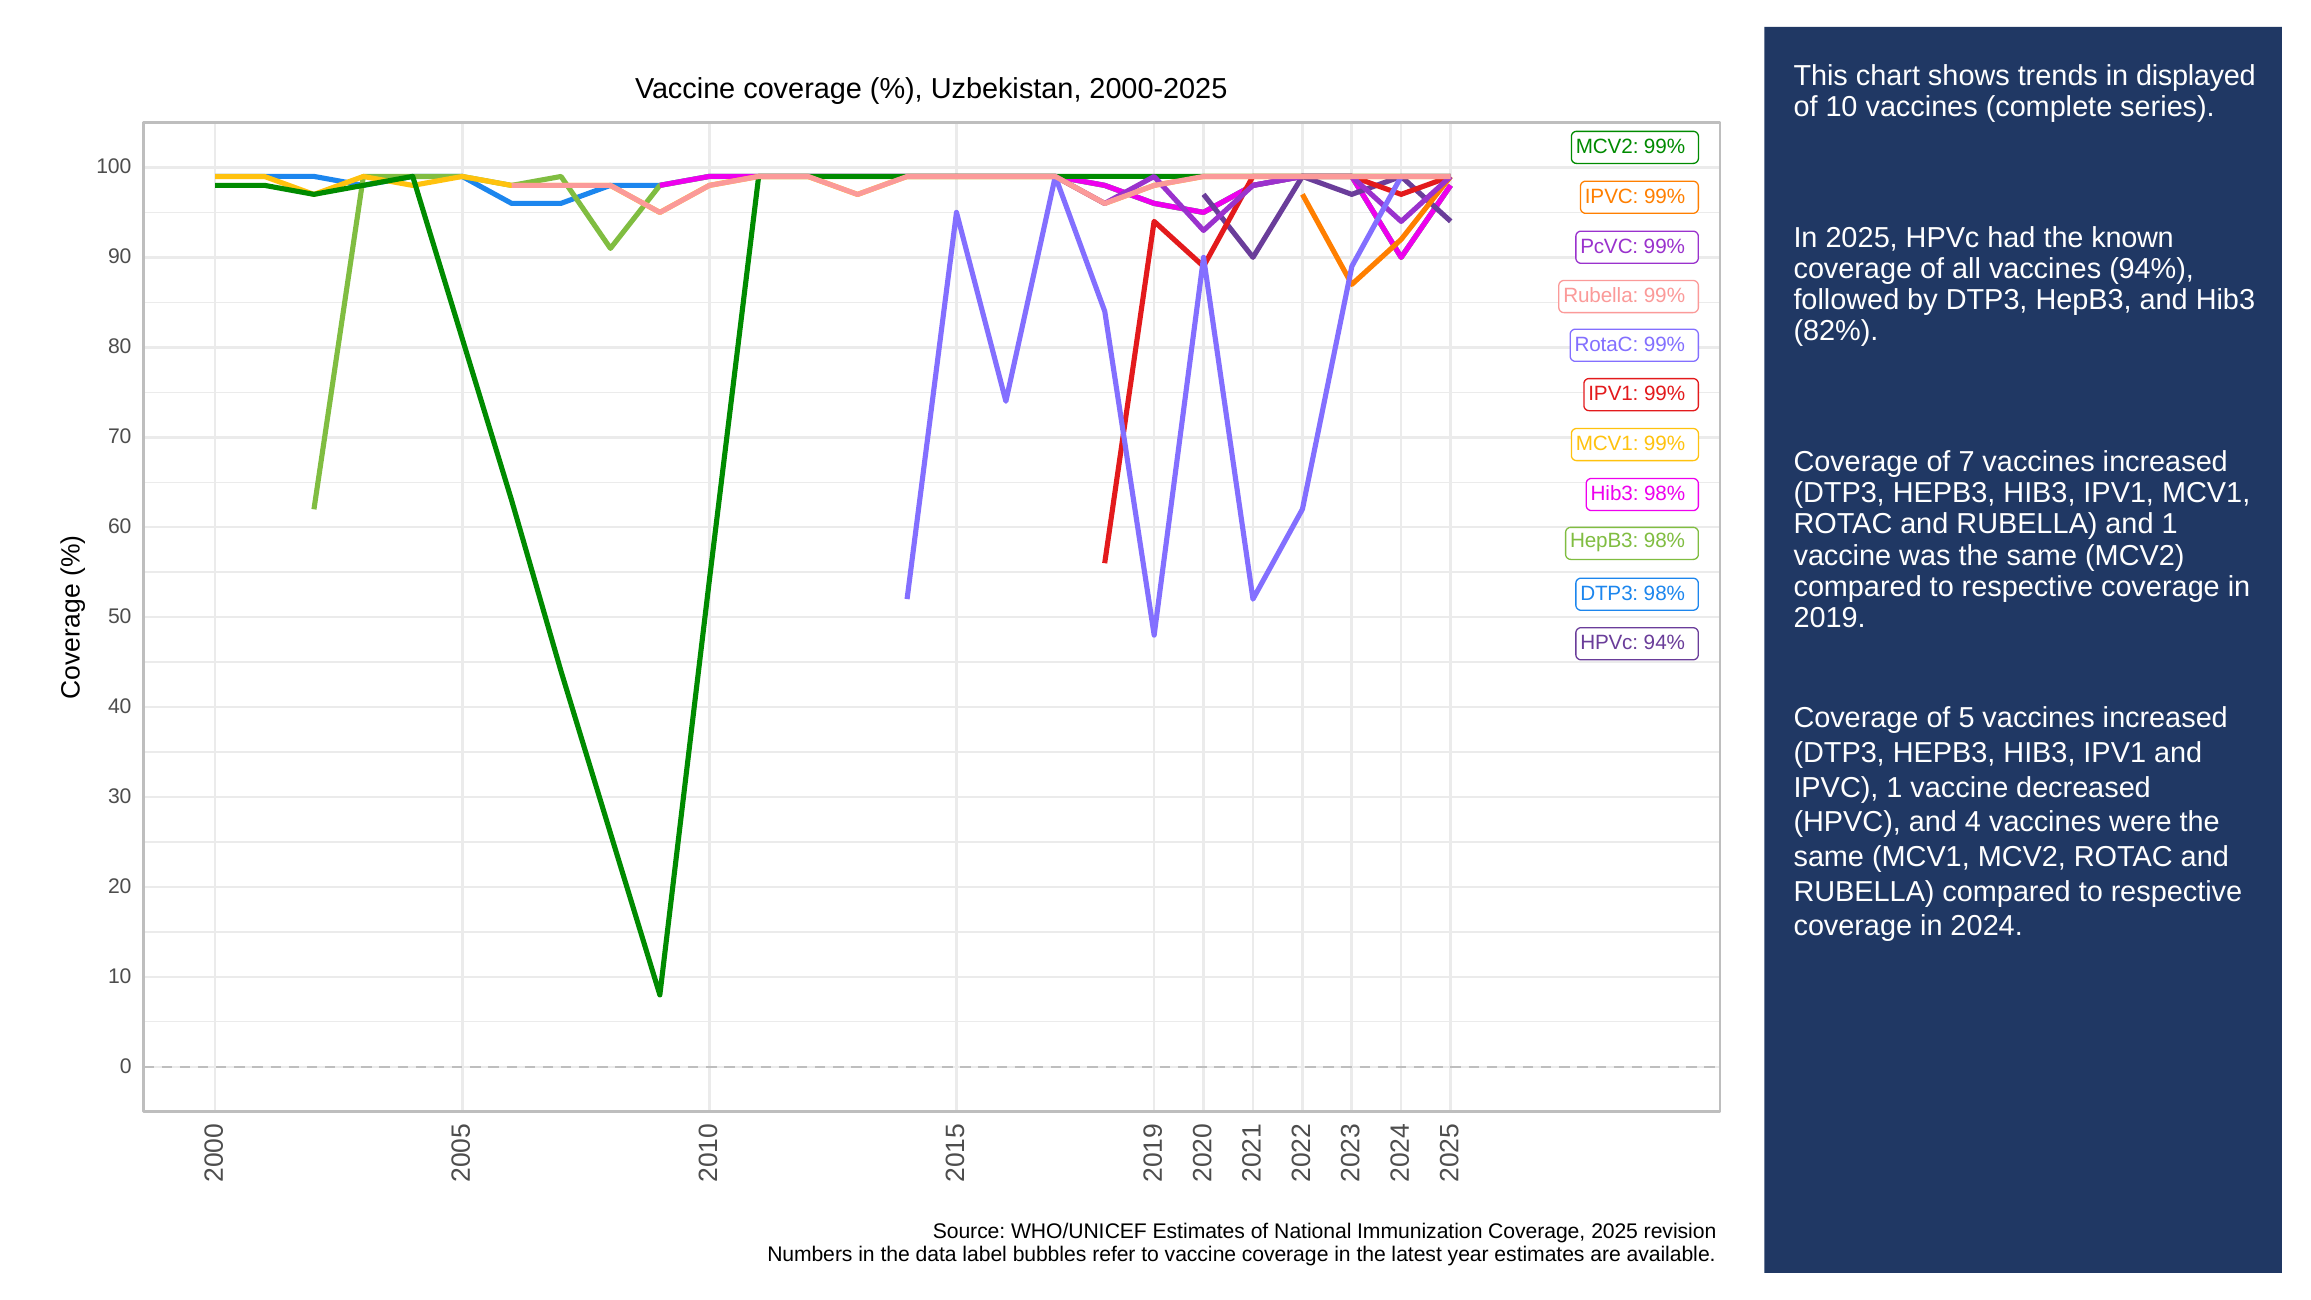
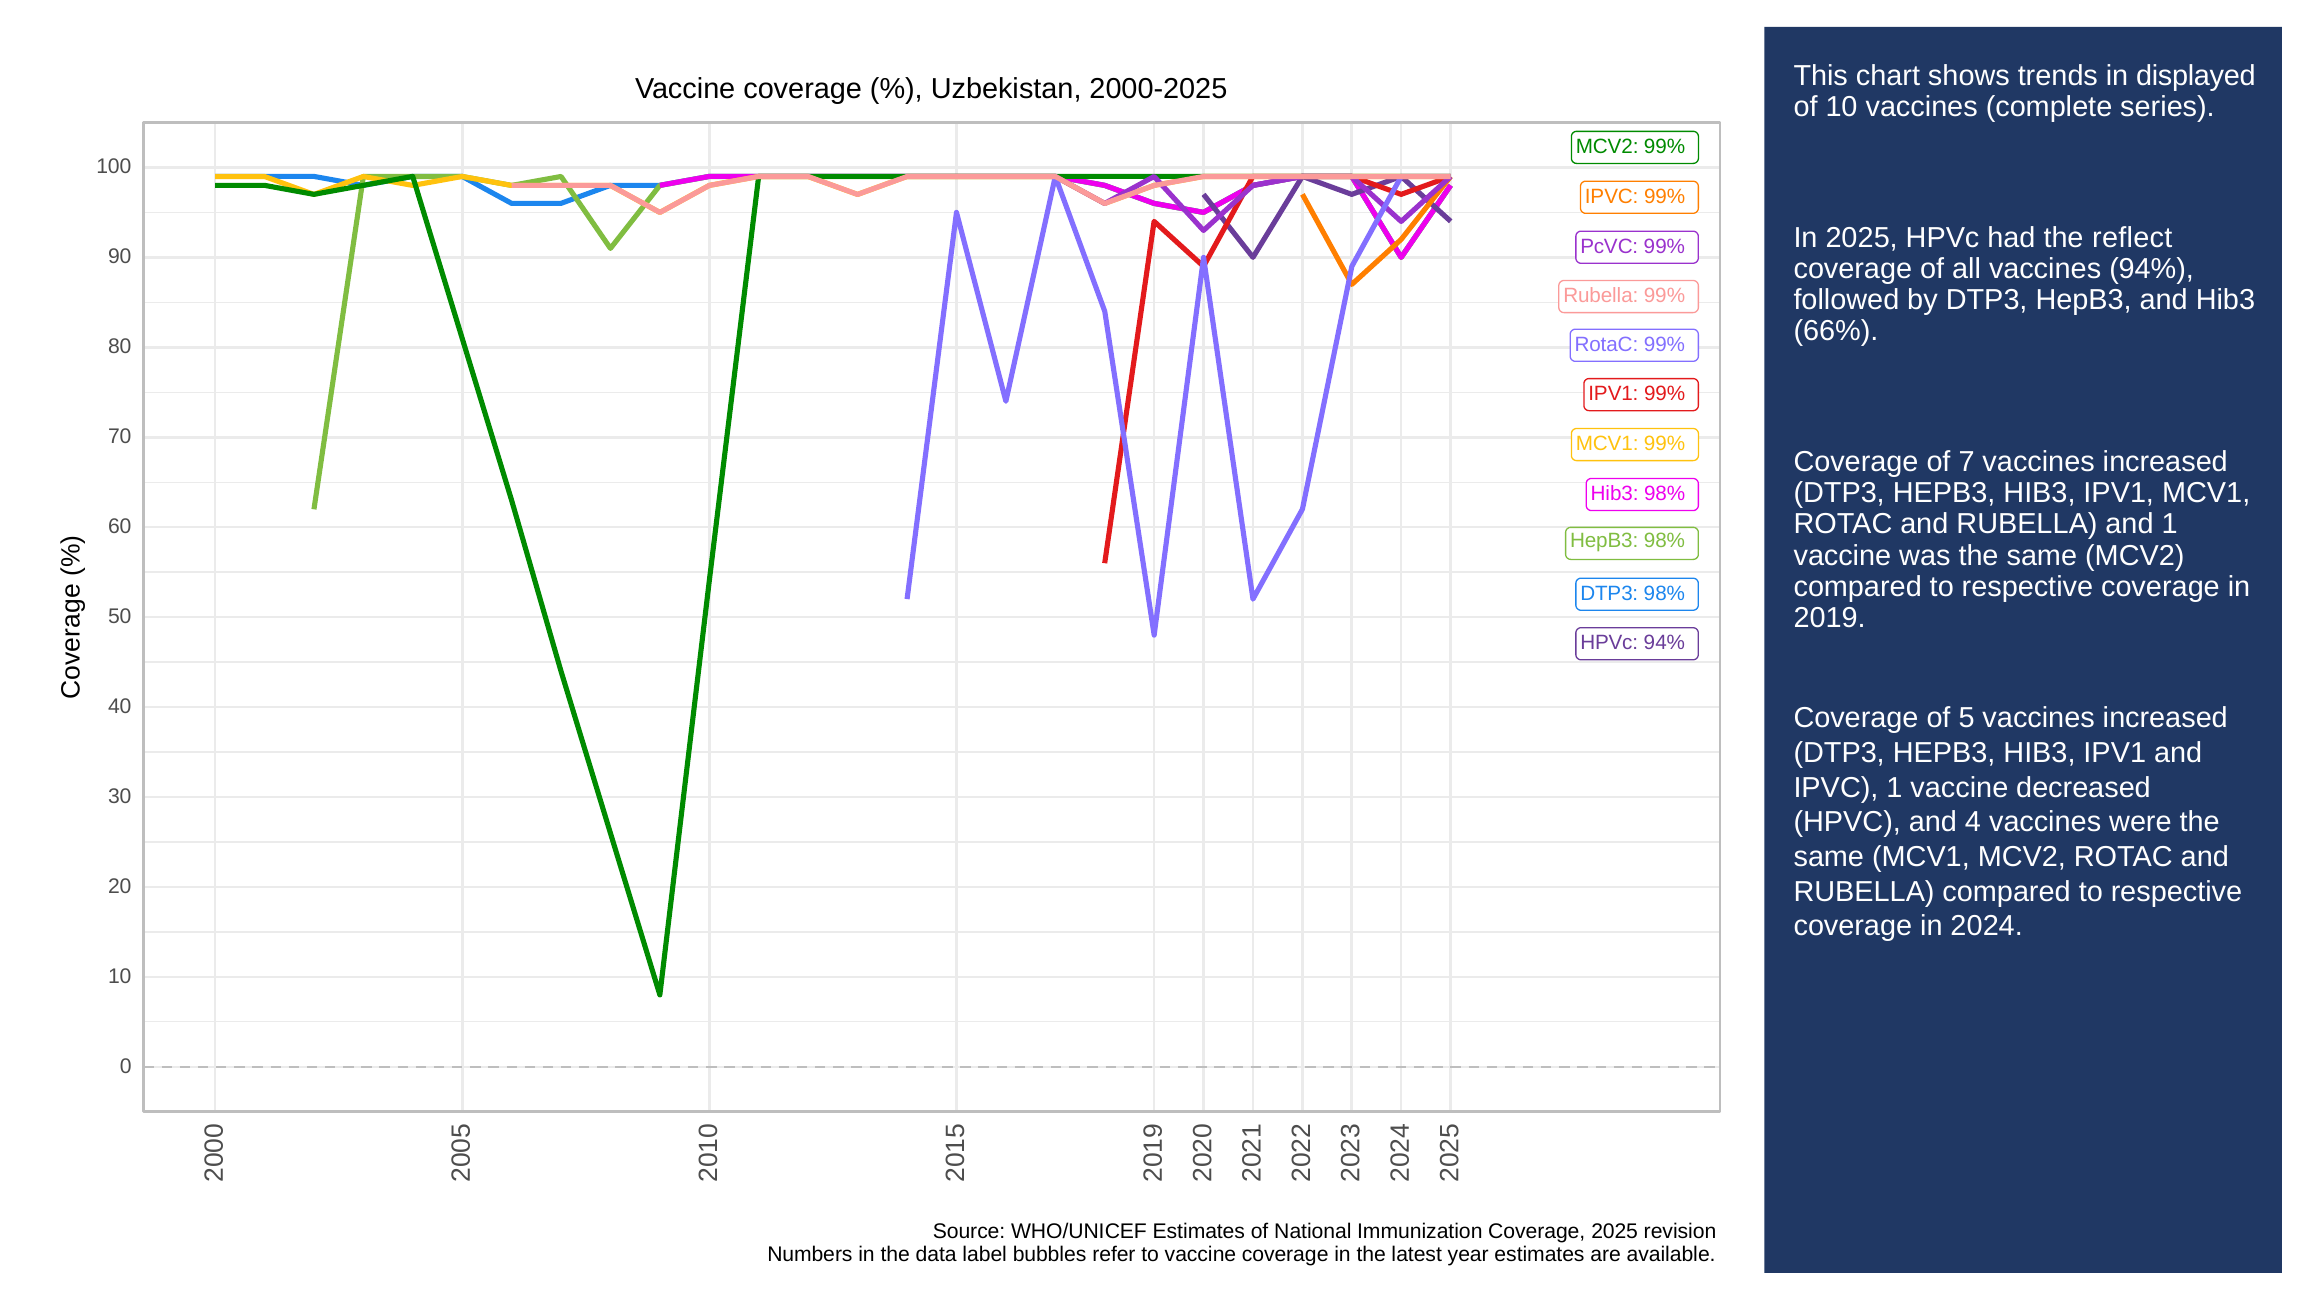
known: known -> reflect
82%: 82% -> 66%
